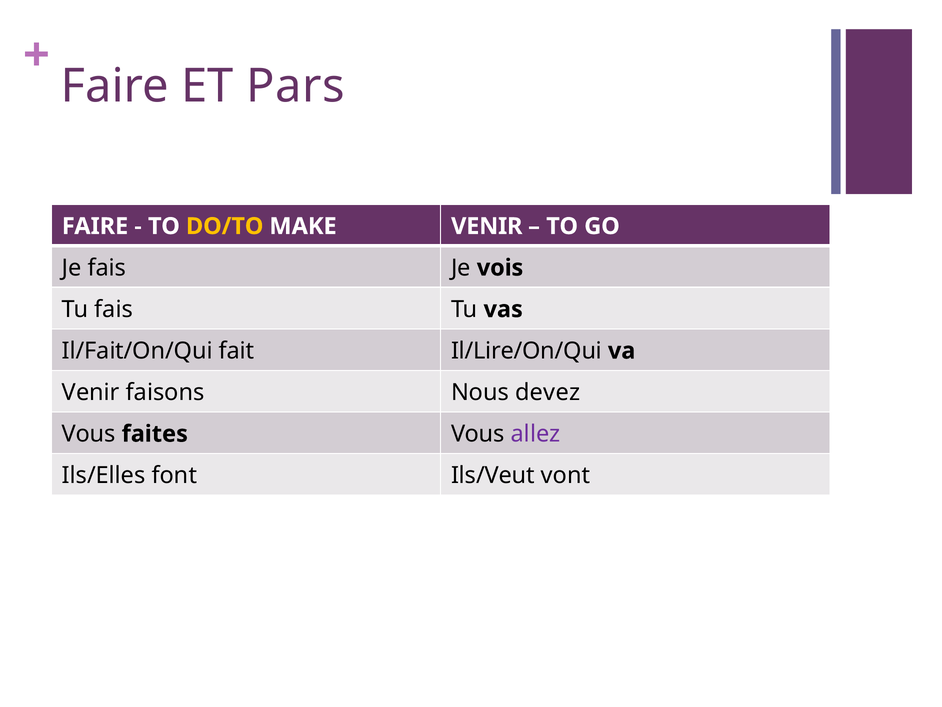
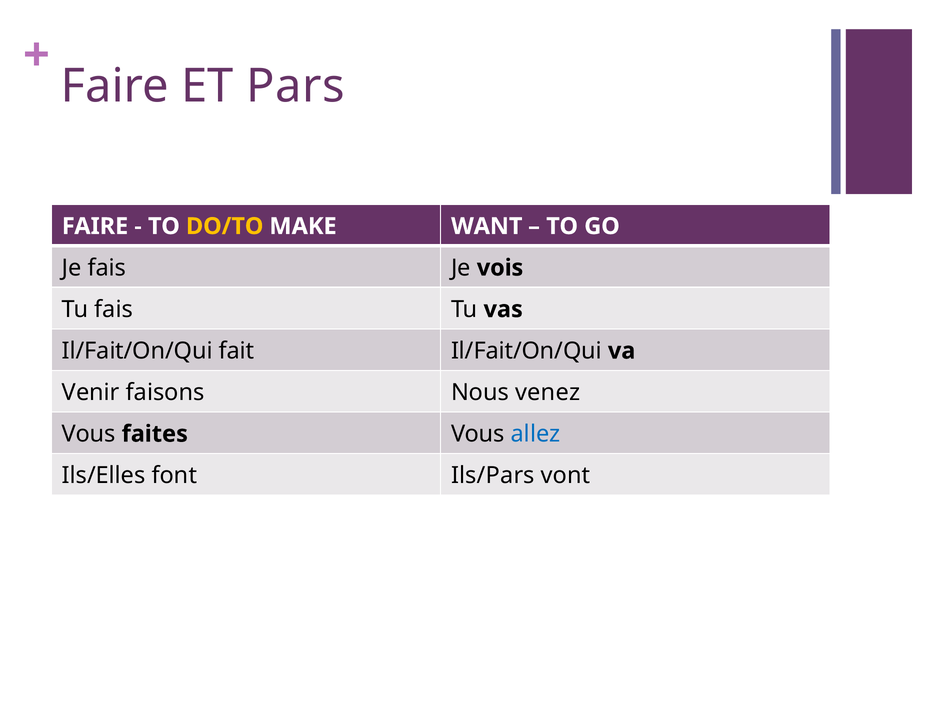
MAKE VENIR: VENIR -> WANT
fait Il/Lire/On/Qui: Il/Lire/On/Qui -> Il/Fait/On/Qui
devez: devez -> venez
allez colour: purple -> blue
Ils/Veut: Ils/Veut -> Ils/Pars
